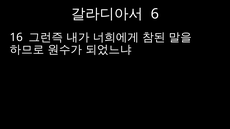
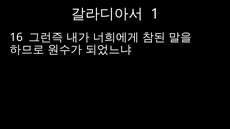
6: 6 -> 1
